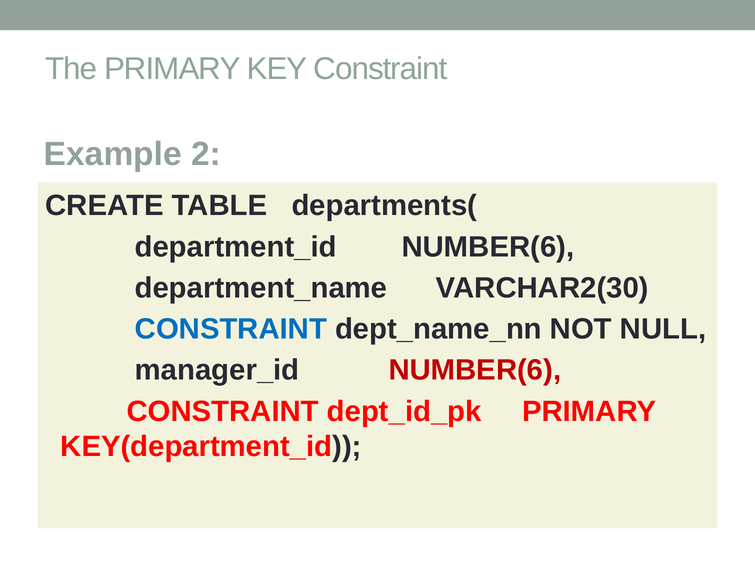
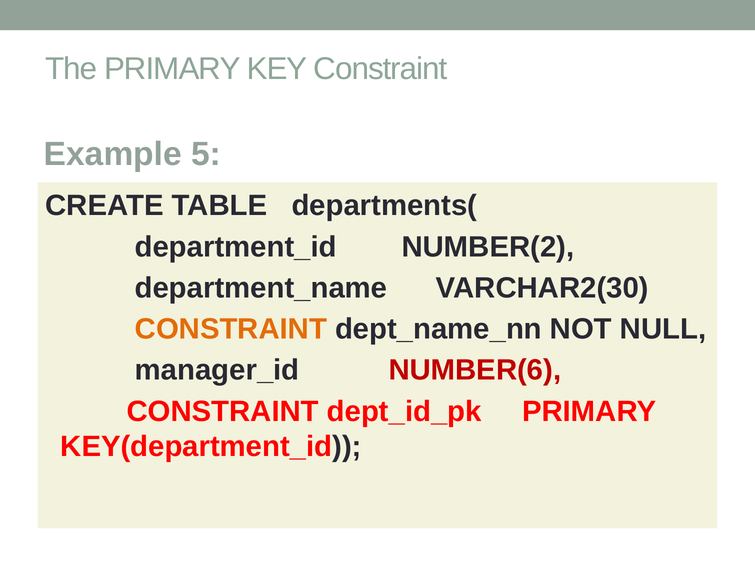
2: 2 -> 5
department_id NUMBER(6: NUMBER(6 -> NUMBER(2
CONSTRAINT at (231, 329) colour: blue -> orange
